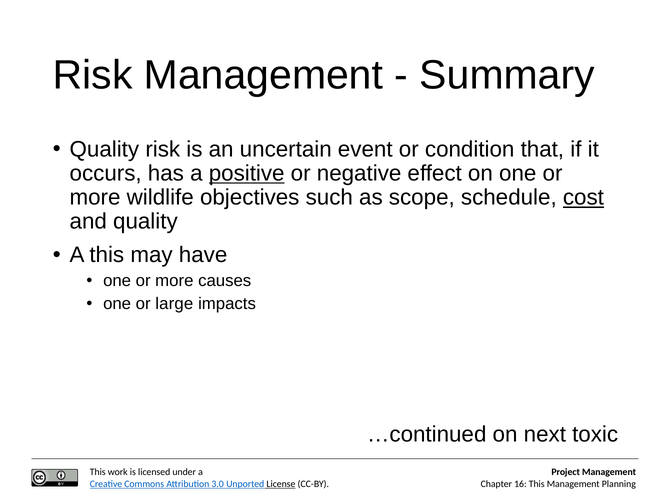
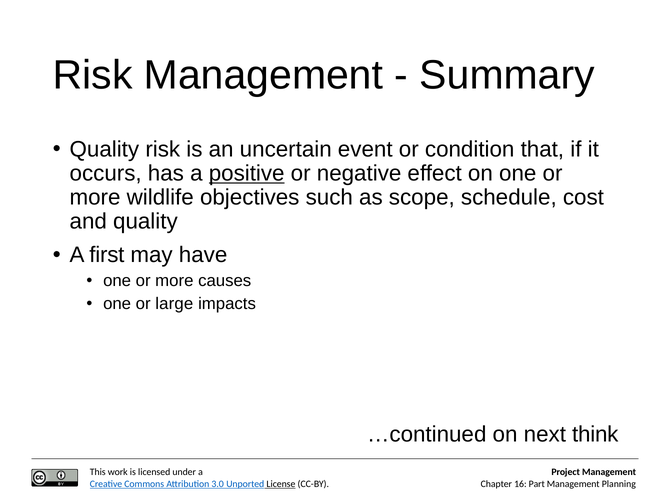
cost underline: present -> none
A this: this -> first
toxic: toxic -> think
This at (537, 484): This -> Part
